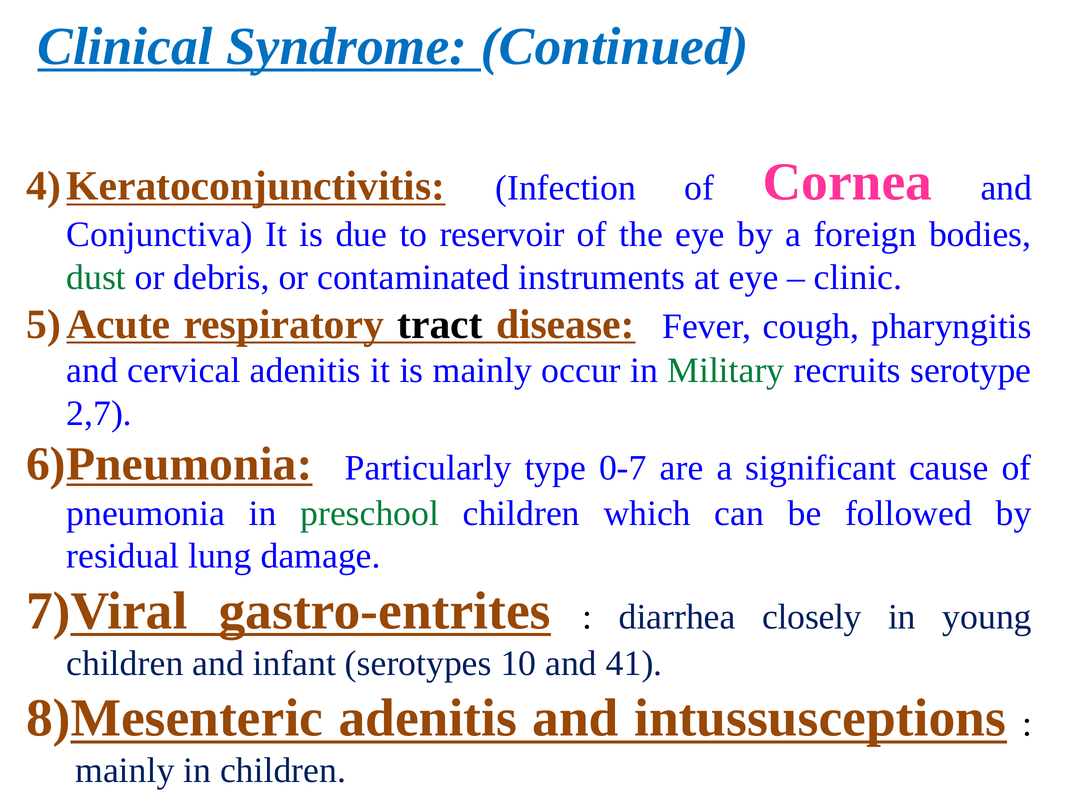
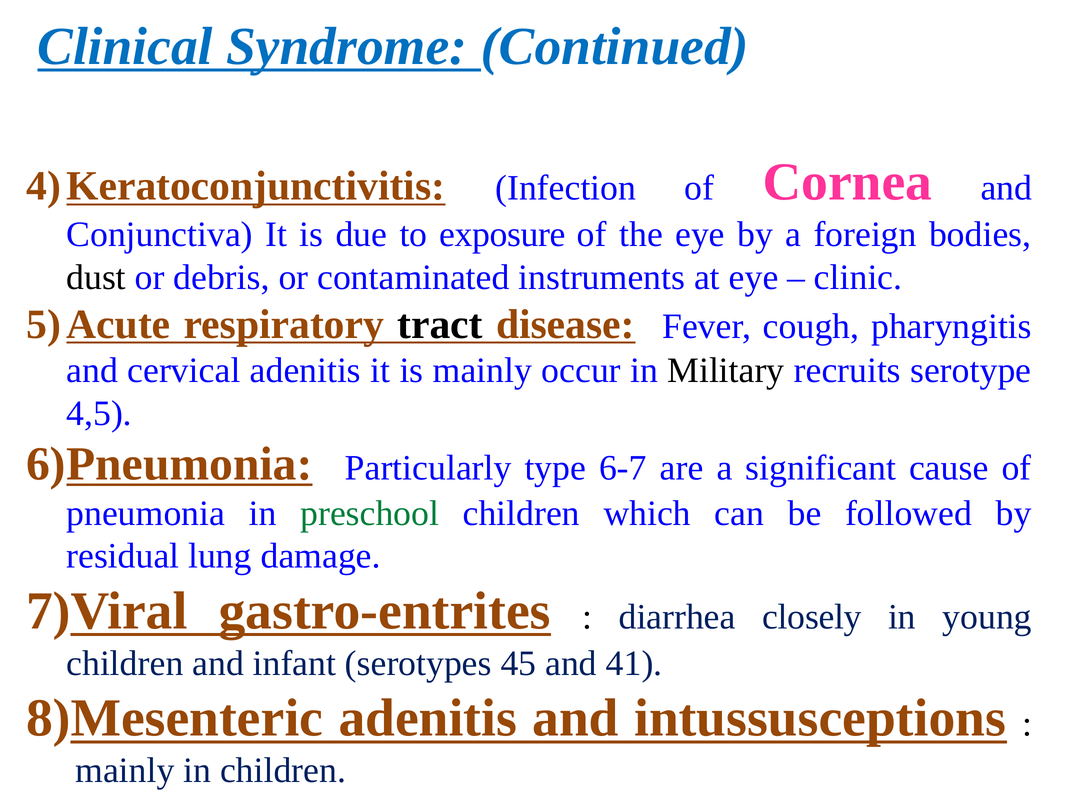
reservoir: reservoir -> exposure
dust colour: green -> black
Military colour: green -> black
2,7: 2,7 -> 4,5
0-7: 0-7 -> 6-7
10: 10 -> 45
